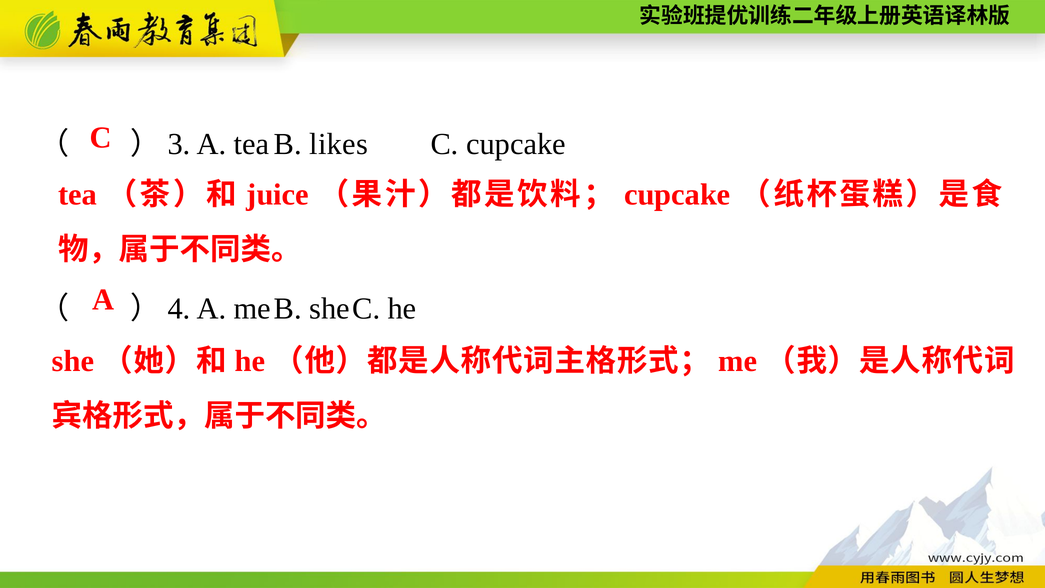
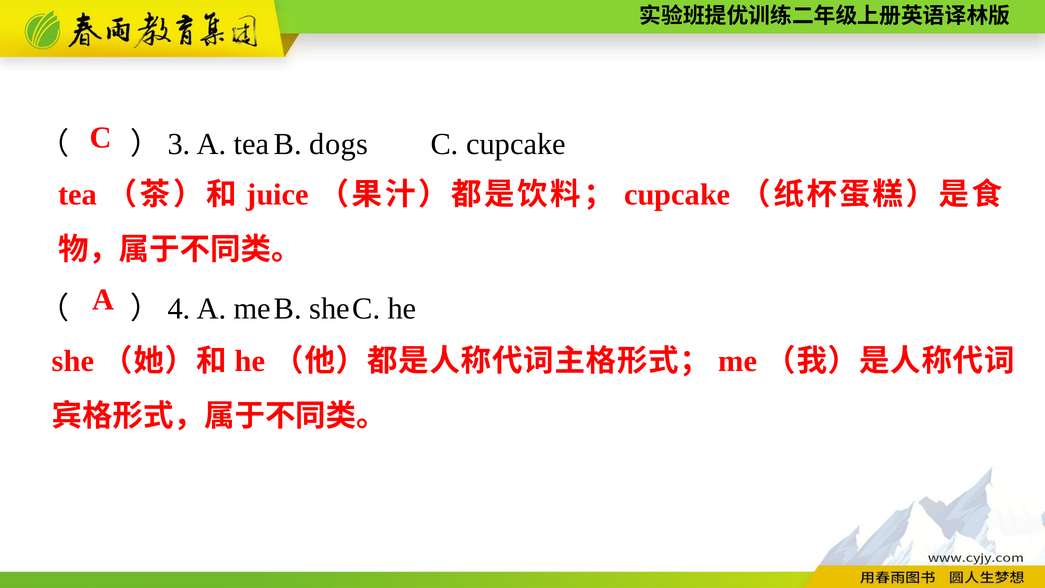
likes: likes -> dogs
